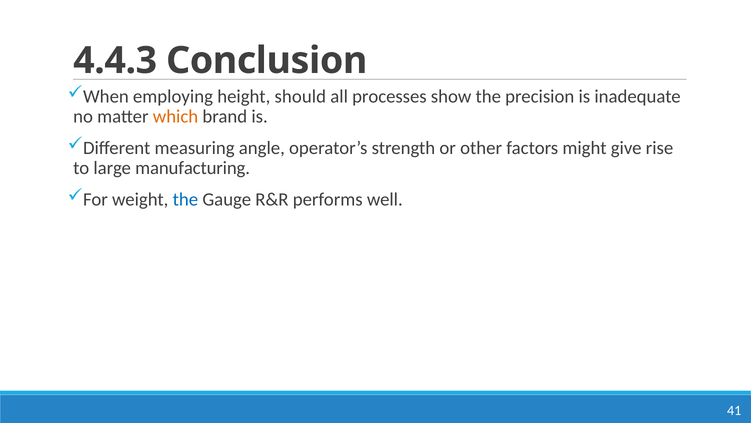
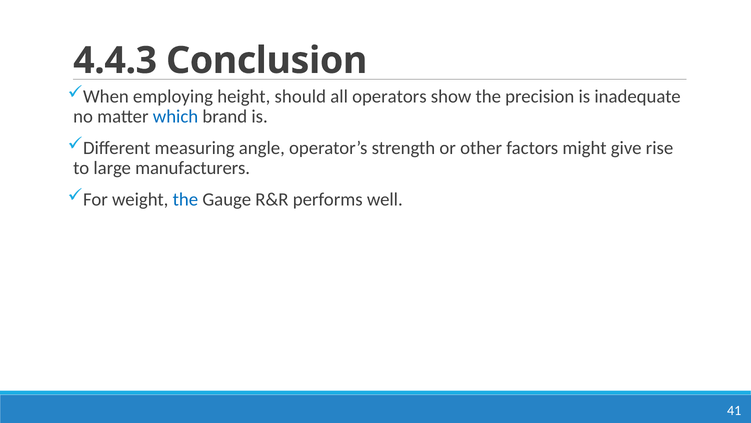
processes: processes -> operators
which colour: orange -> blue
manufacturing: manufacturing -> manufacturers
